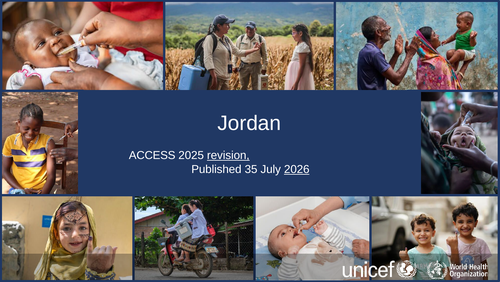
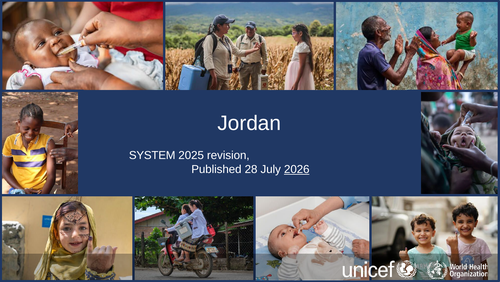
ACCESS: ACCESS -> SYSTEM
revision underline: present -> none
35: 35 -> 28
